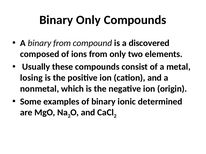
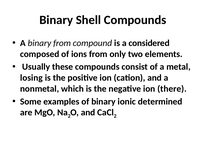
Binary Only: Only -> Shell
discovered: discovered -> considered
origin: origin -> there
